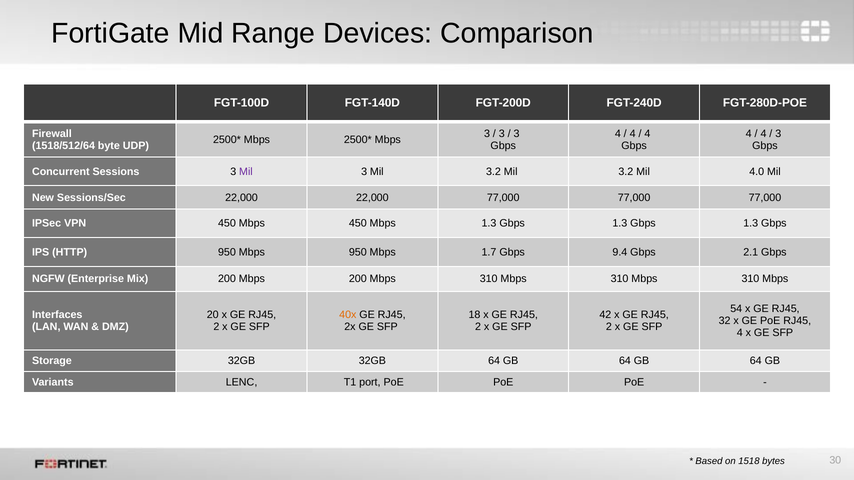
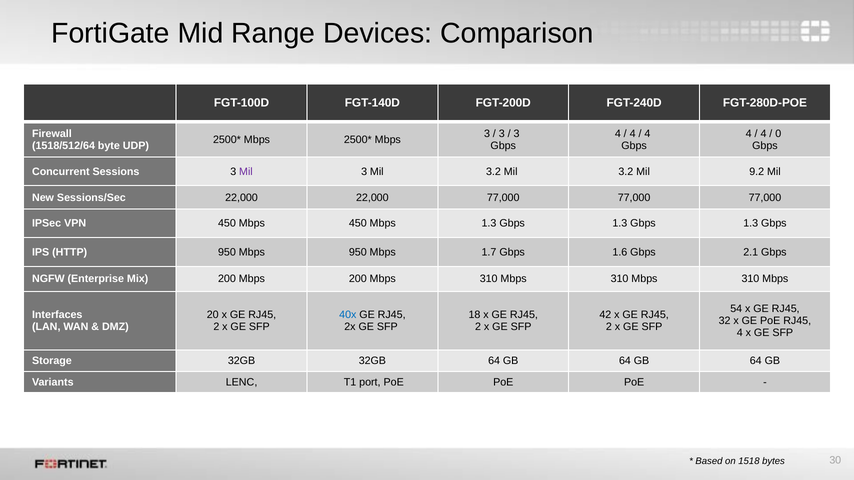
3 at (778, 134): 3 -> 0
4.0: 4.0 -> 9.2
9.4: 9.4 -> 1.6
40x colour: orange -> blue
